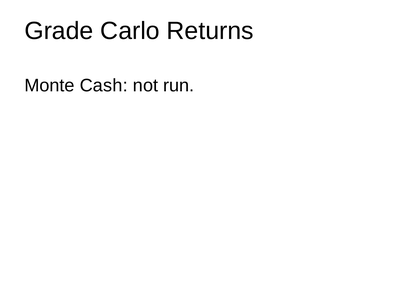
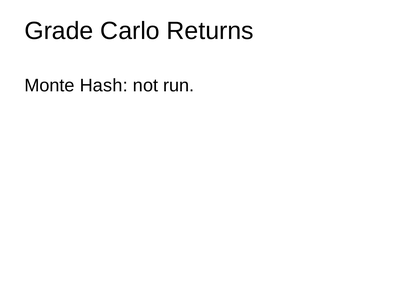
Cash: Cash -> Hash
